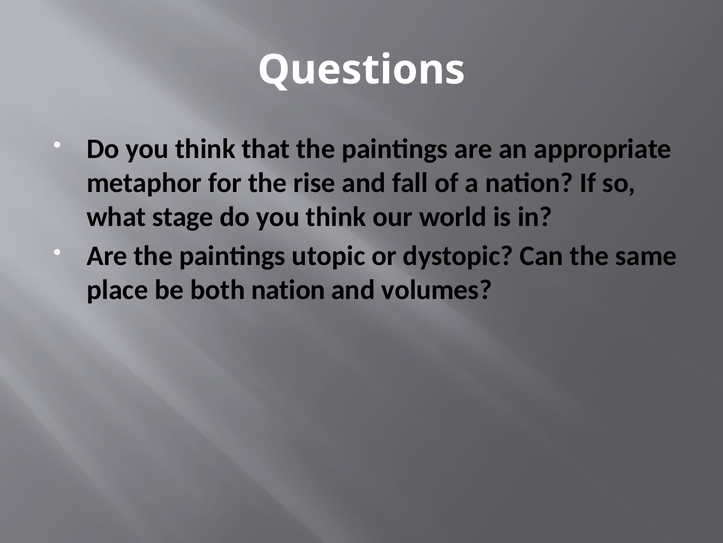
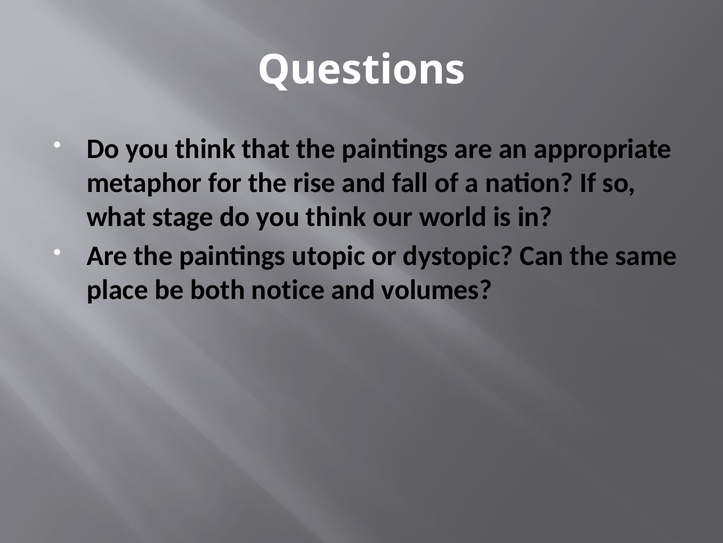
both nation: nation -> notice
